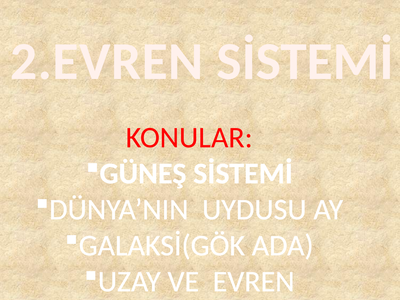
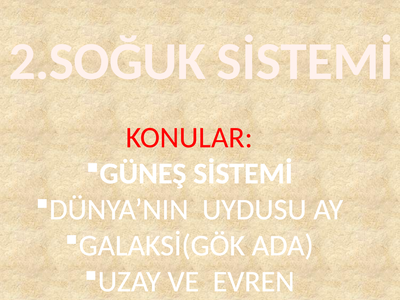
2.EVREN: 2.EVREN -> 2.SOĞUK
